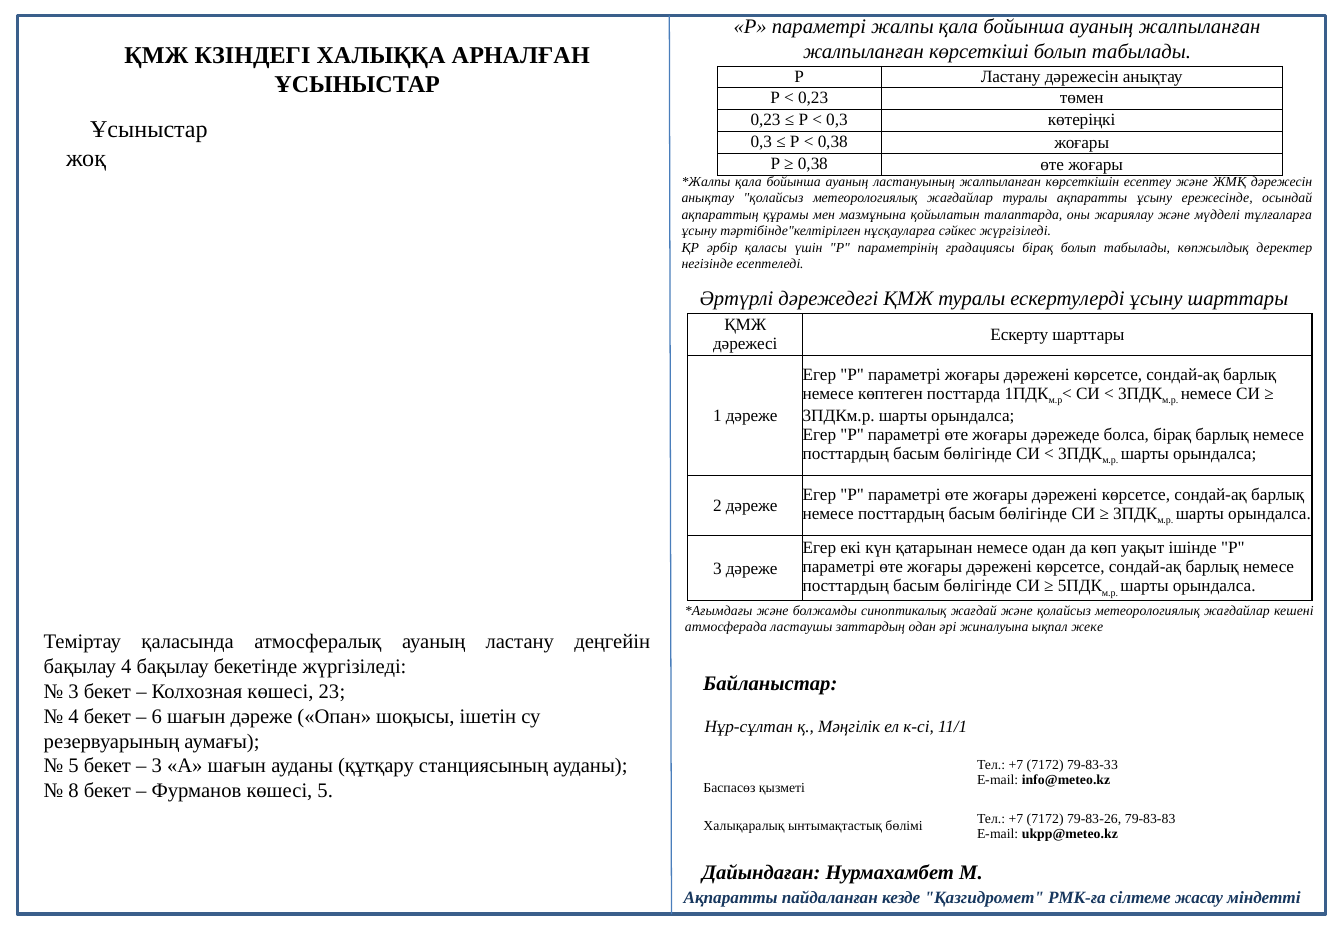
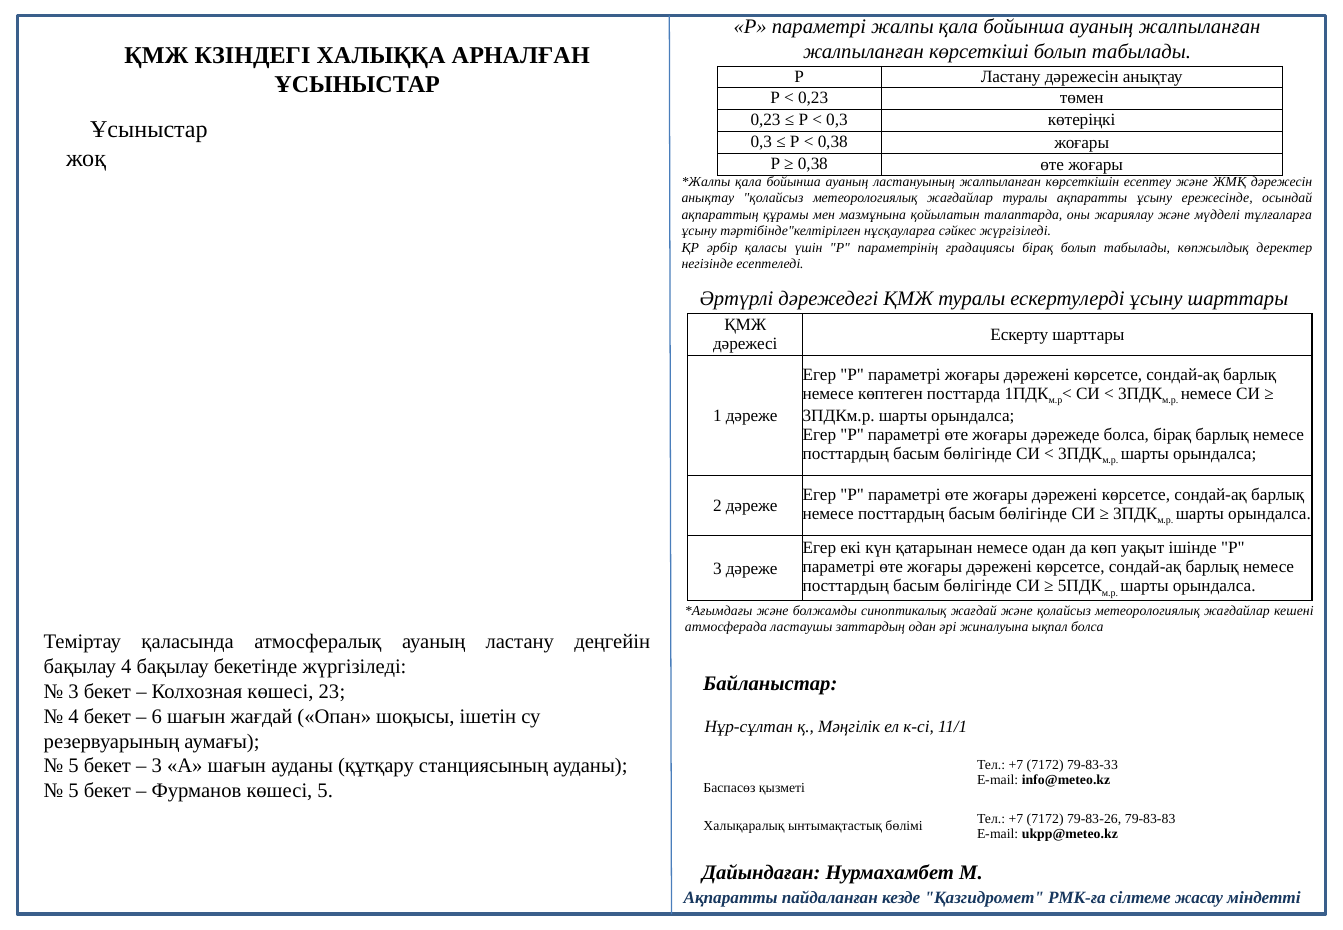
ықпал жеке: жеке -> болса
шағын дәреже: дәреже -> жағдай
8 at (74, 791): 8 -> 5
